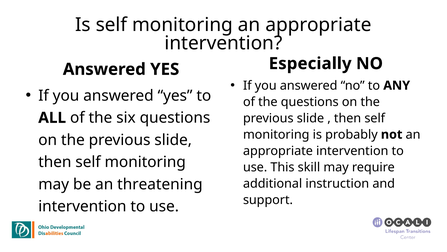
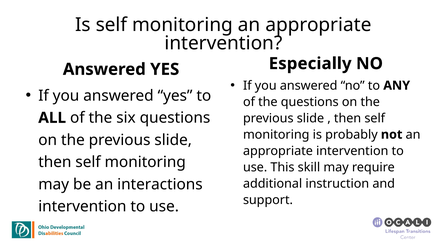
threatening: threatening -> interactions
